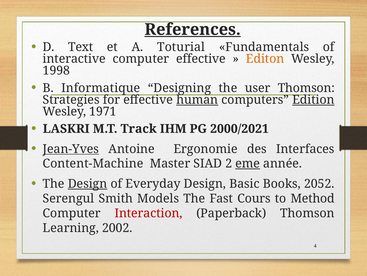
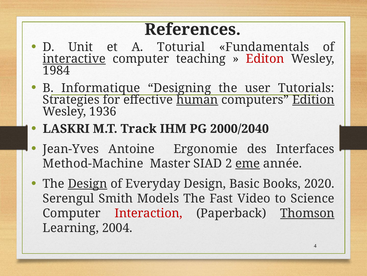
References underline: present -> none
Text: Text -> Unit
interactive underline: none -> present
computer effective: effective -> teaching
Editon colour: orange -> red
1998: 1998 -> 1984
user Thomson: Thomson -> Tutorials
1971: 1971 -> 1936
2000/2021: 2000/2021 -> 2000/2040
Jean-Yves underline: present -> none
Content-Machine: Content-Machine -> Method-Machine
2052: 2052 -> 2020
Cours: Cours -> Video
Method: Method -> Science
Thomson at (307, 213) underline: none -> present
2002: 2002 -> 2004
